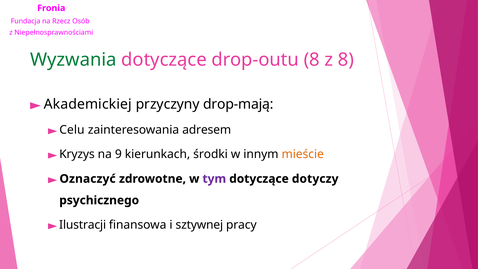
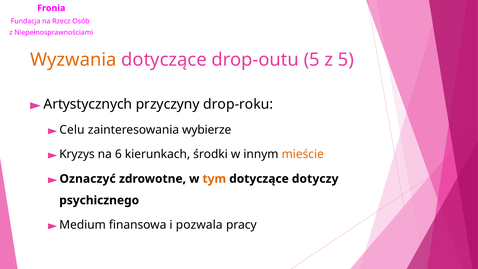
Wyzwania colour: green -> orange
drop-outu 8: 8 -> 5
z 8: 8 -> 5
Akademickiej: Akademickiej -> Artystycznych
drop-mają: drop-mają -> drop-roku
adresem: adresem -> wybierze
9: 9 -> 6
tym colour: purple -> orange
Ilustracji: Ilustracji -> Medium
sztywnej: sztywnej -> pozwala
